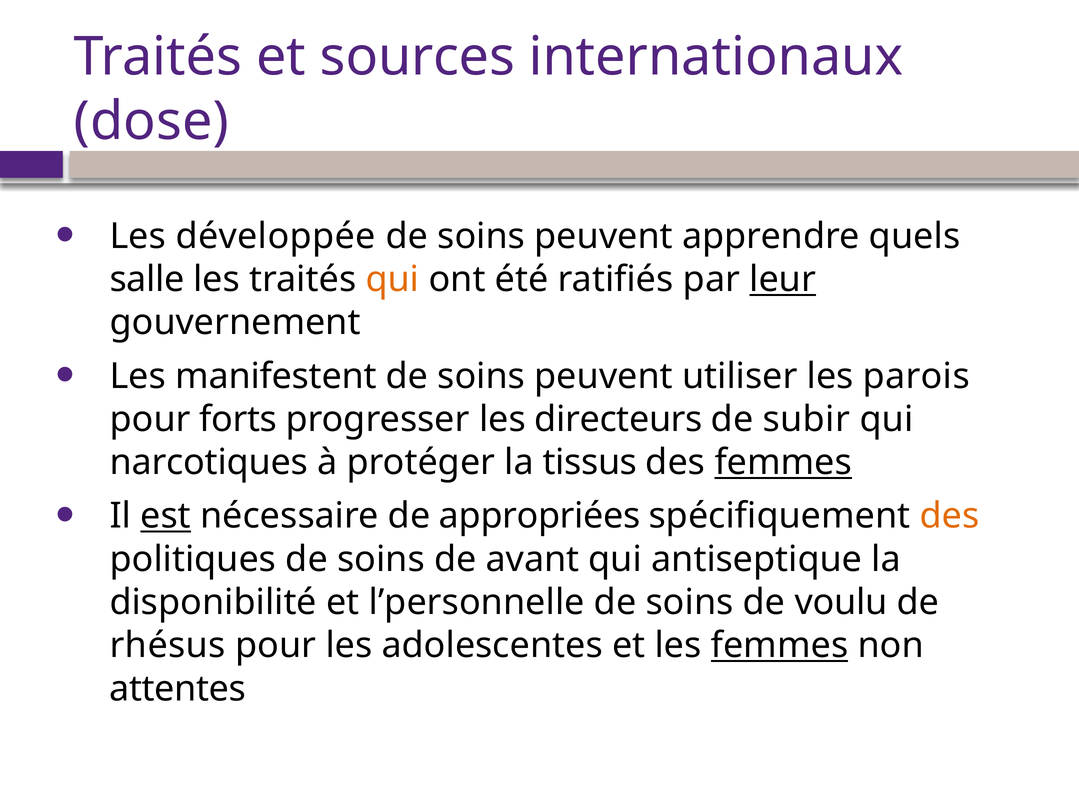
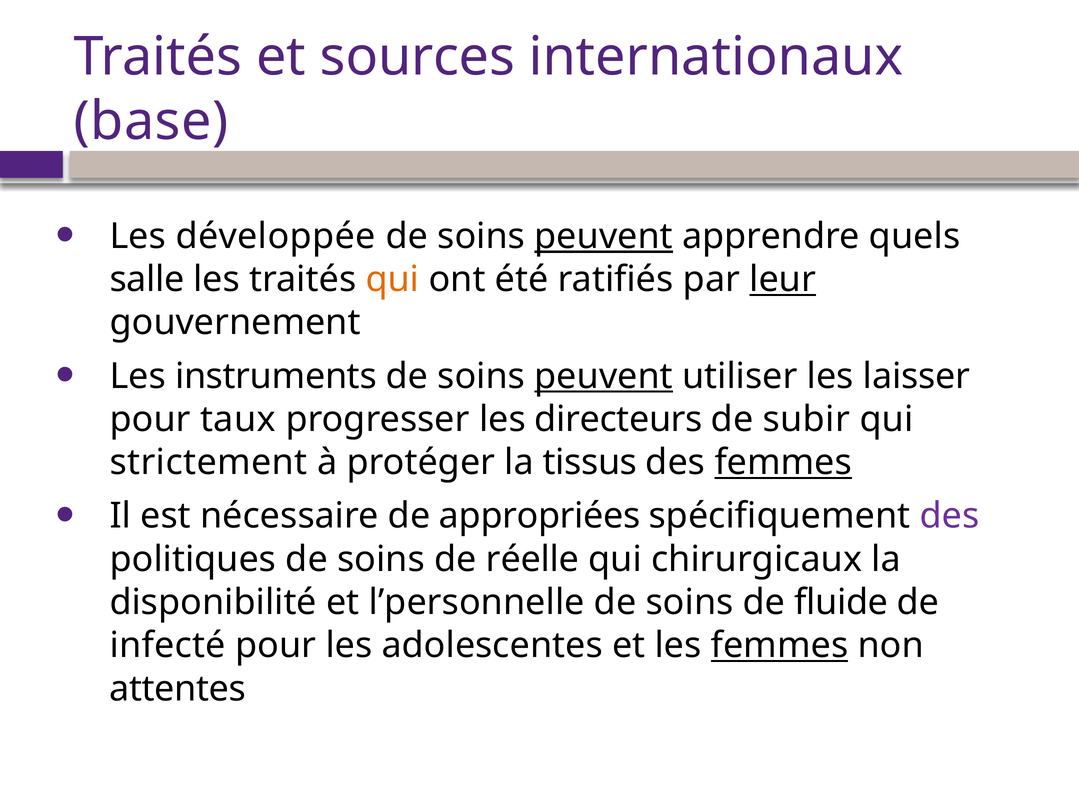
dose: dose -> base
peuvent at (604, 236) underline: none -> present
manifestent: manifestent -> instruments
peuvent at (604, 376) underline: none -> present
parois: parois -> laisser
forts: forts -> taux
narcotiques: narcotiques -> strictement
est underline: present -> none
des at (949, 516) colour: orange -> purple
avant: avant -> réelle
antiseptique: antiseptique -> chirurgicaux
voulu: voulu -> fluide
rhésus: rhésus -> infecté
